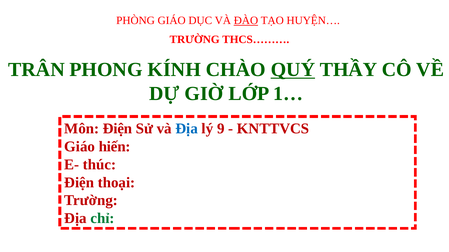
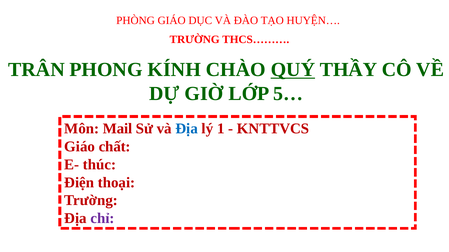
ĐÀO underline: present -> none
1…: 1… -> 5…
Môn Điện: Điện -> Mail
9: 9 -> 1
hiến: hiến -> chất
chỉ colour: green -> purple
